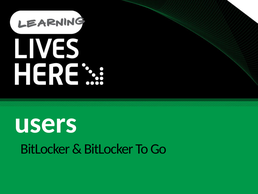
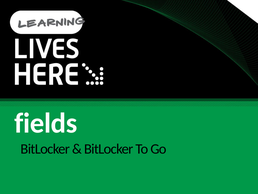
users: users -> fields
